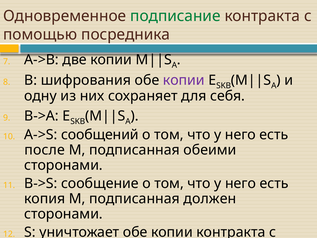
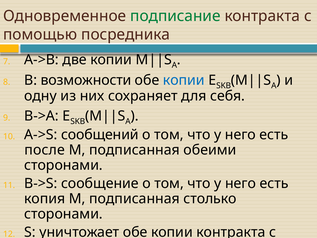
шифрования: шифрования -> возможности
копии at (184, 80) colour: purple -> blue
должен: должен -> столько
